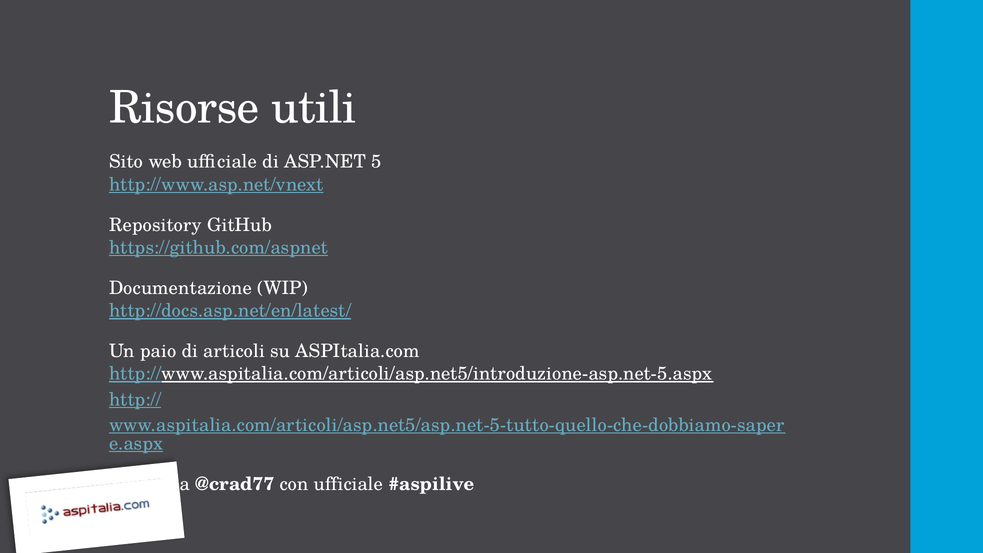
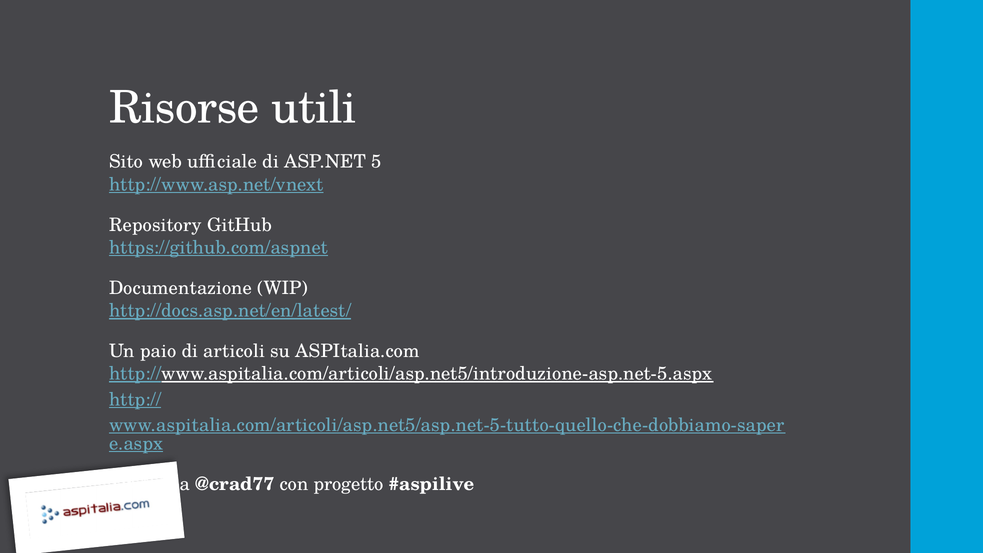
con ufficiale: ufficiale -> progetto
